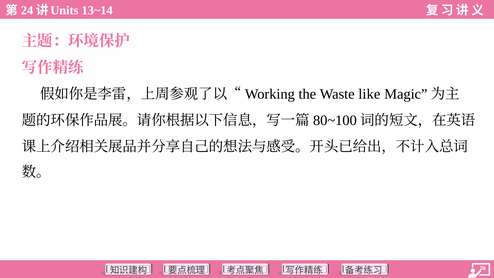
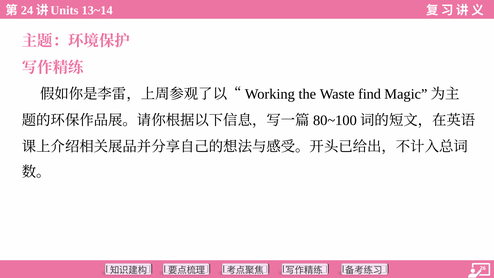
like: like -> find
